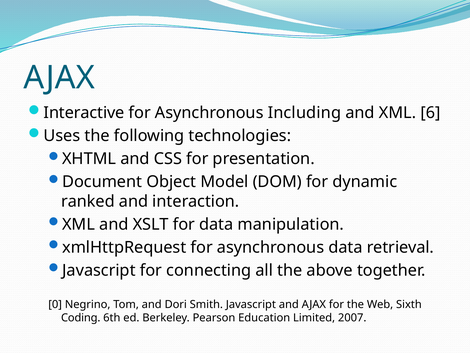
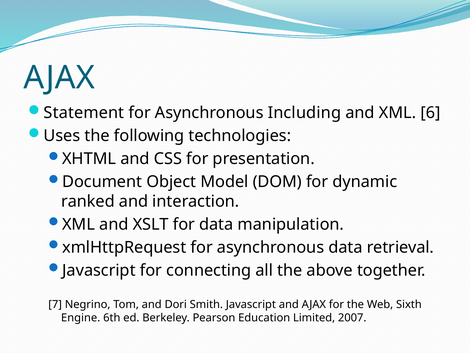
Interactive: Interactive -> Statement
0: 0 -> 7
Coding: Coding -> Engine
